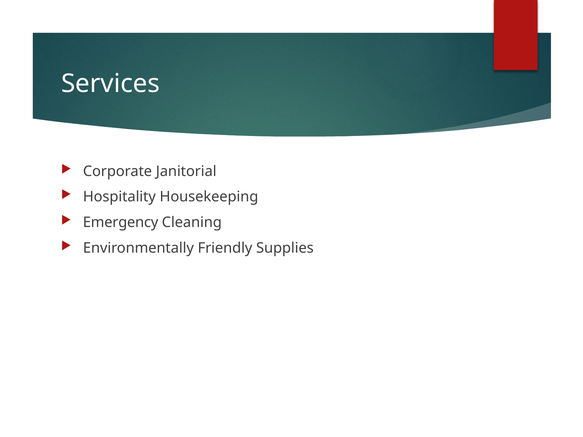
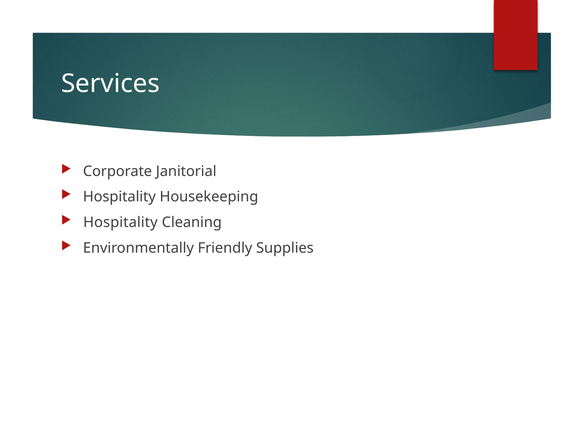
Emergency at (121, 223): Emergency -> Hospitality
